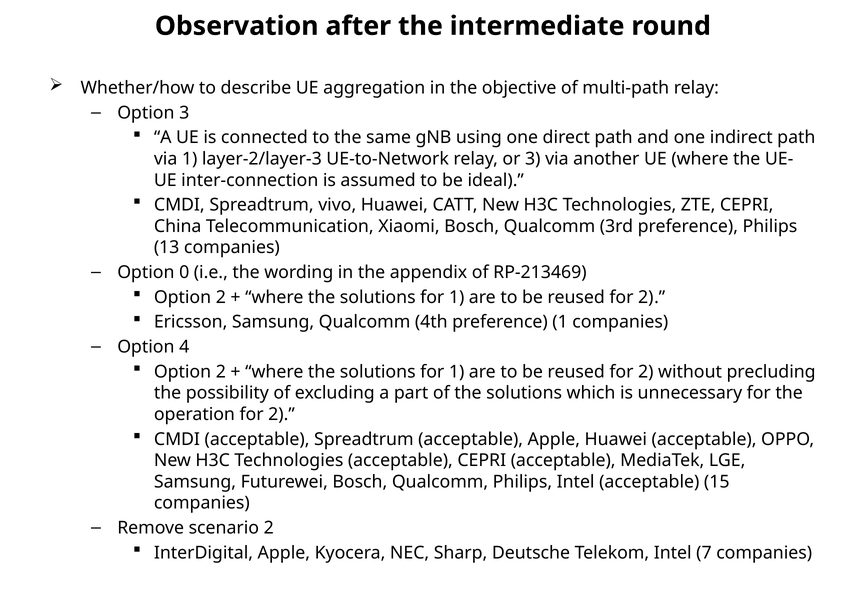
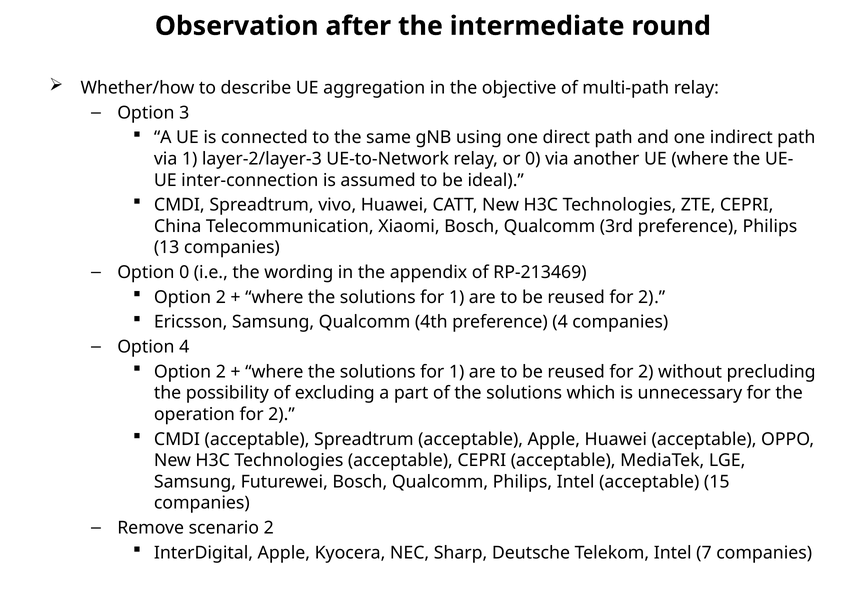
or 3: 3 -> 0
preference 1: 1 -> 4
